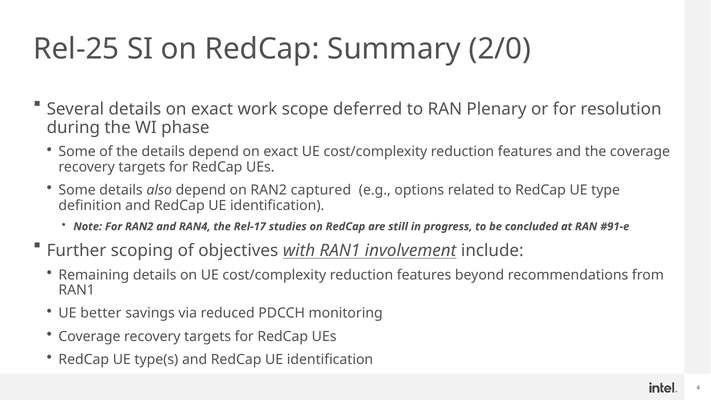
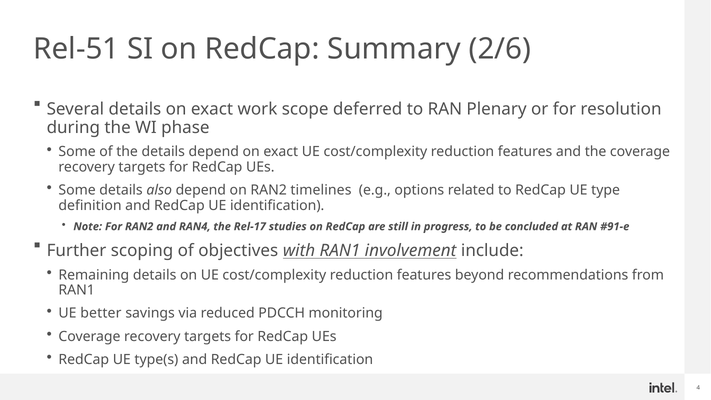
Rel-25: Rel-25 -> Rel-51
2/0: 2/0 -> 2/6
captured: captured -> timelines
